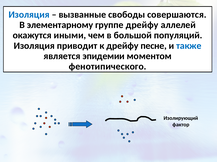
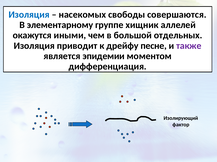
вызванные: вызванные -> насекомых
группе дрейфу: дрейфу -> хищник
популяций: популяций -> отдельных
также colour: blue -> purple
фенотипического: фенотипического -> дифференциация
